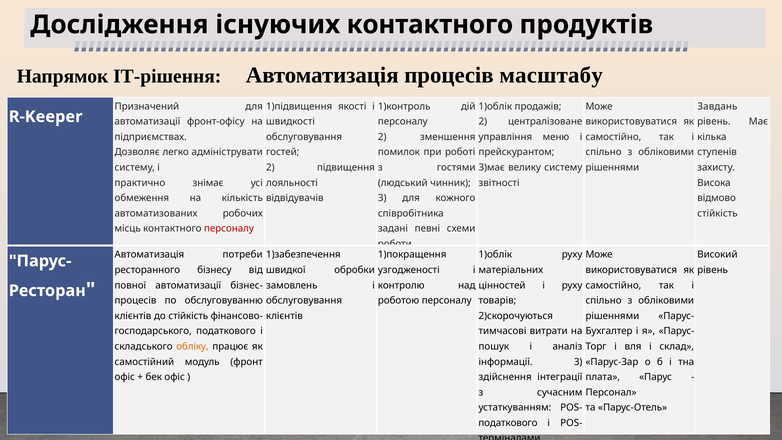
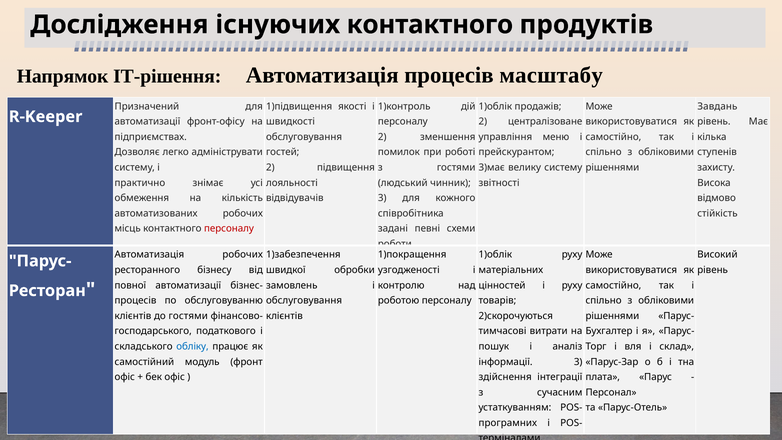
Автоматизація потреби: потреби -> робочих
до стійкість: стійкість -> гостями
обліку colour: orange -> blue
податкового at (508, 423): податкового -> програмних
